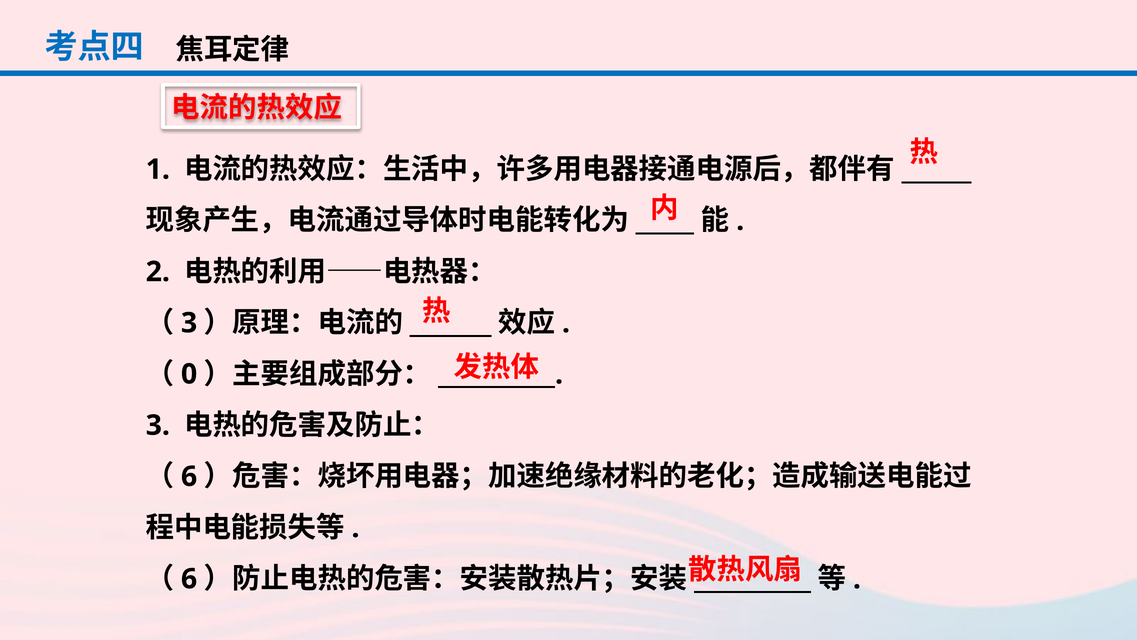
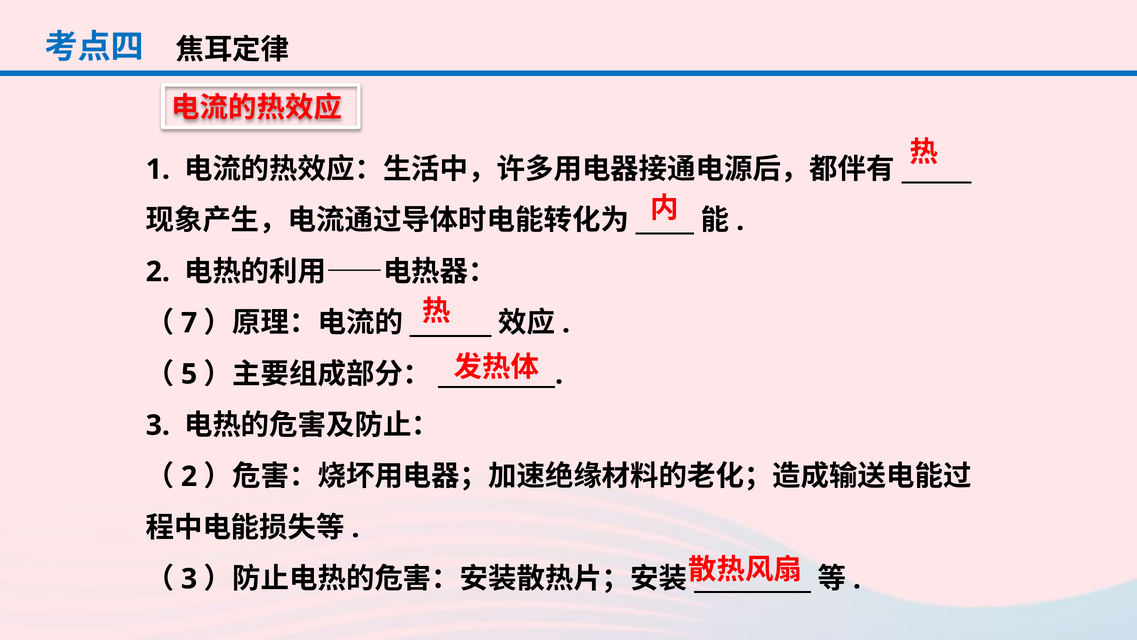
3 at (189, 323): 3 -> 7
0: 0 -> 5
6 at (189, 476): 6 -> 2
6 at (189, 579): 6 -> 3
